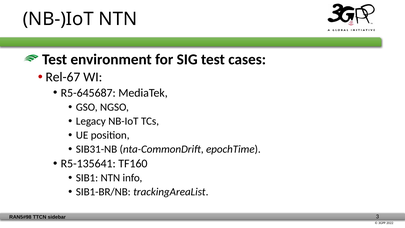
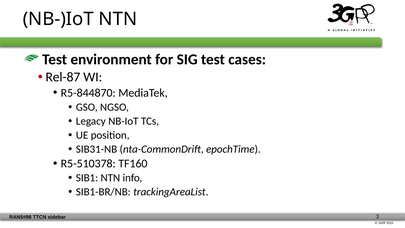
Rel-67: Rel-67 -> Rel-87
R5-645687: R5-645687 -> R5-844870
R5-135641: R5-135641 -> R5-510378
